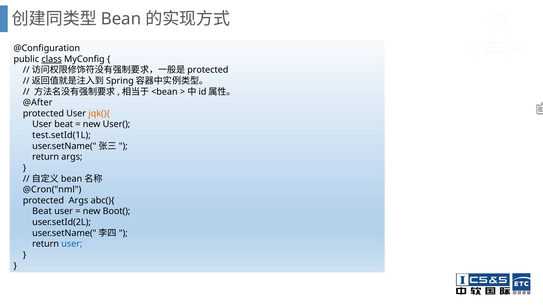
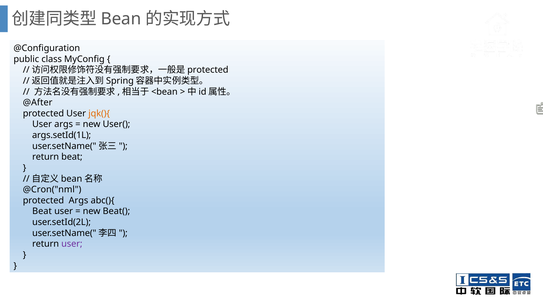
class underline: present -> none
User beat: beat -> args
test.setId(1L: test.setId(1L -> args.setId(1L
return args: args -> beat
Boot(: Boot( -> Beat(
user at (72, 243) colour: blue -> purple
